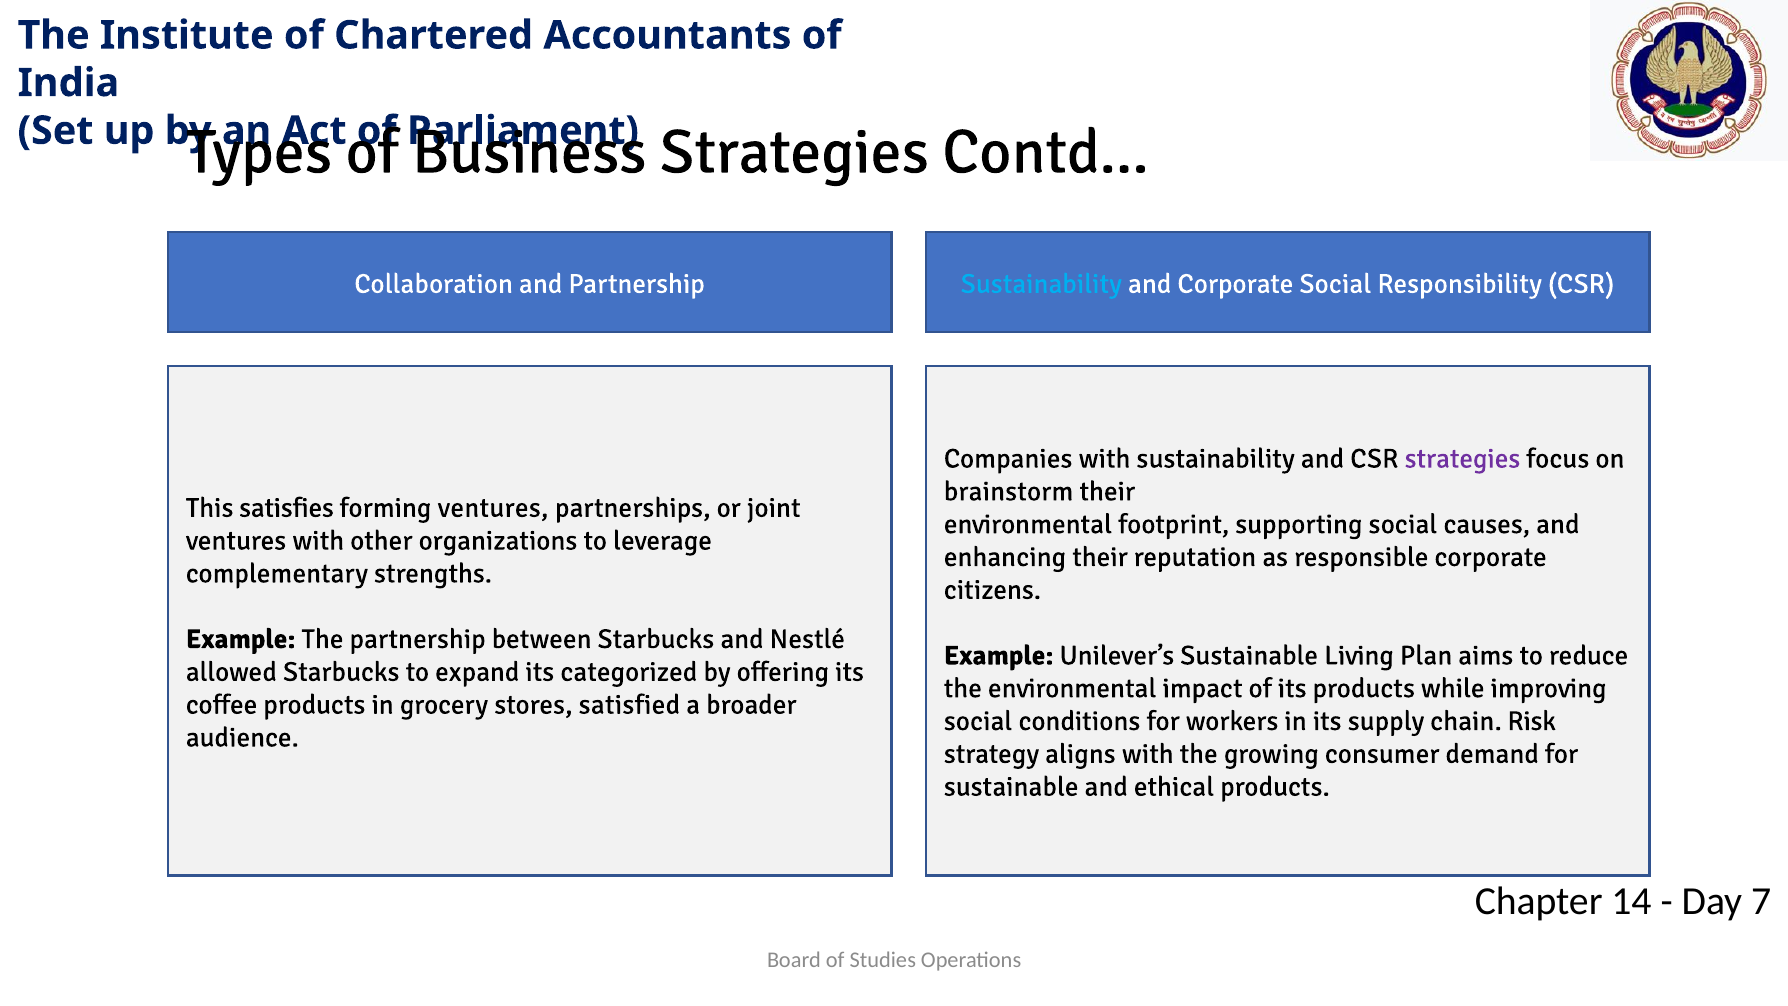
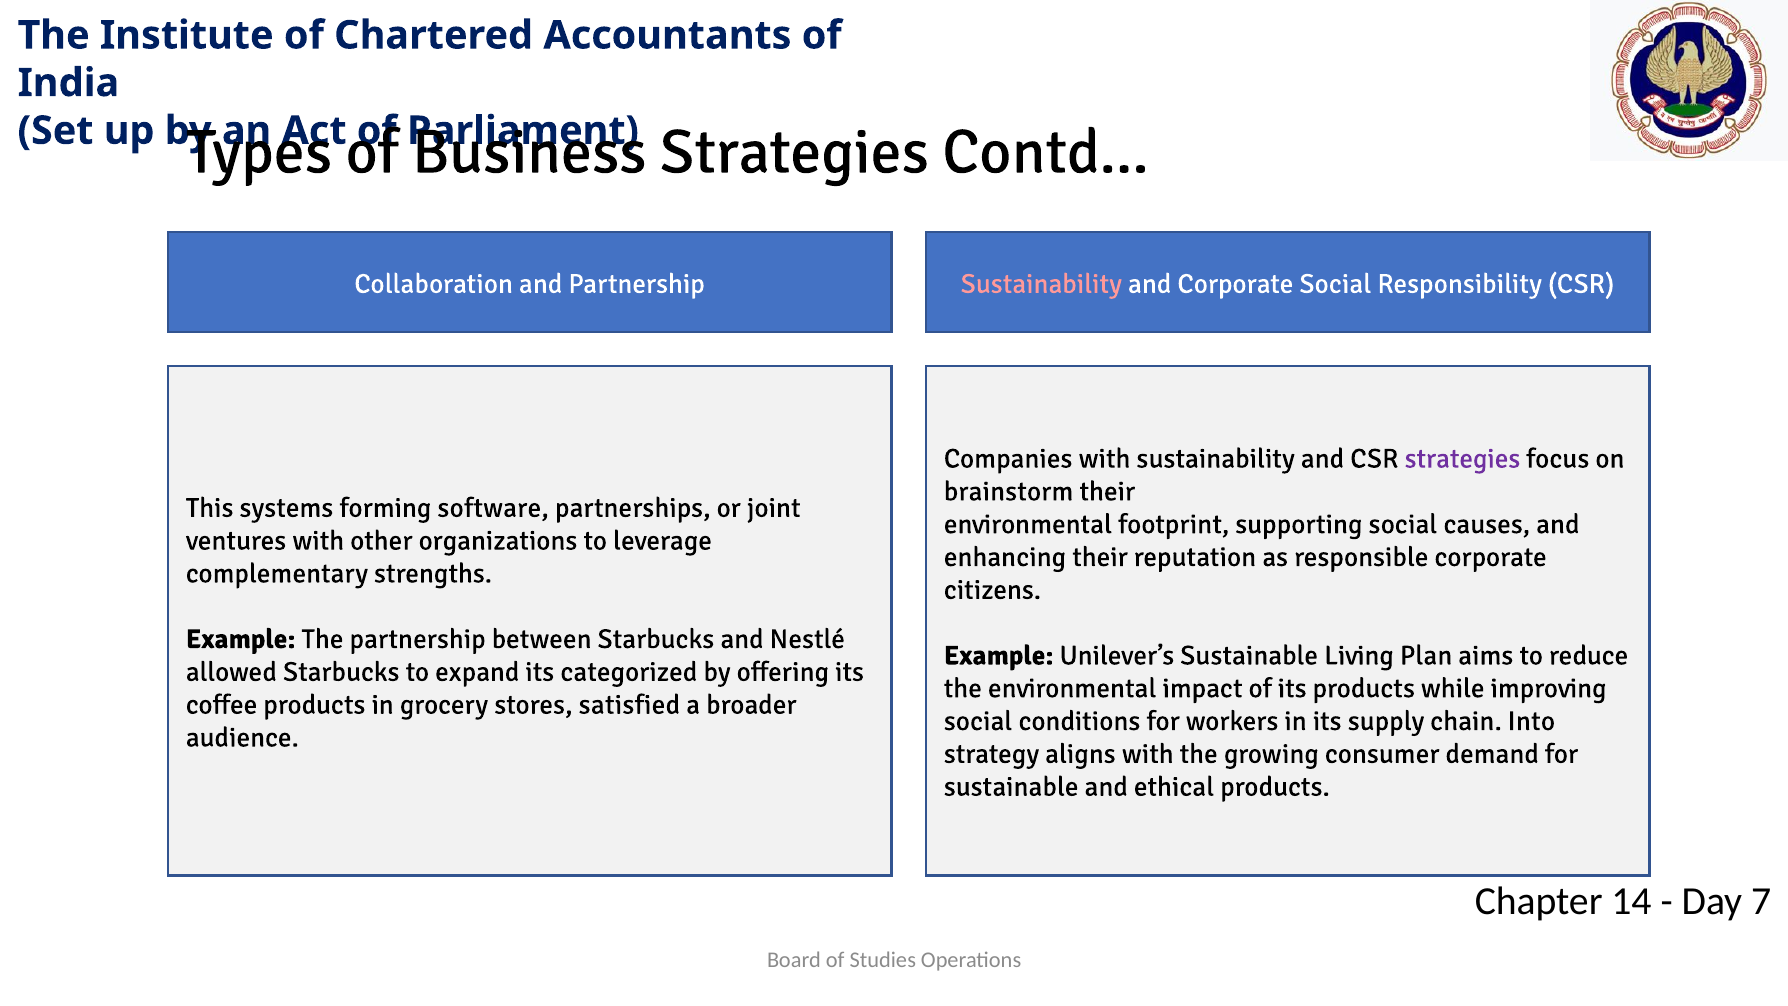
Sustainability at (1041, 284) colour: light blue -> pink
satisfies: satisfies -> systems
forming ventures: ventures -> software
Risk: Risk -> Into
